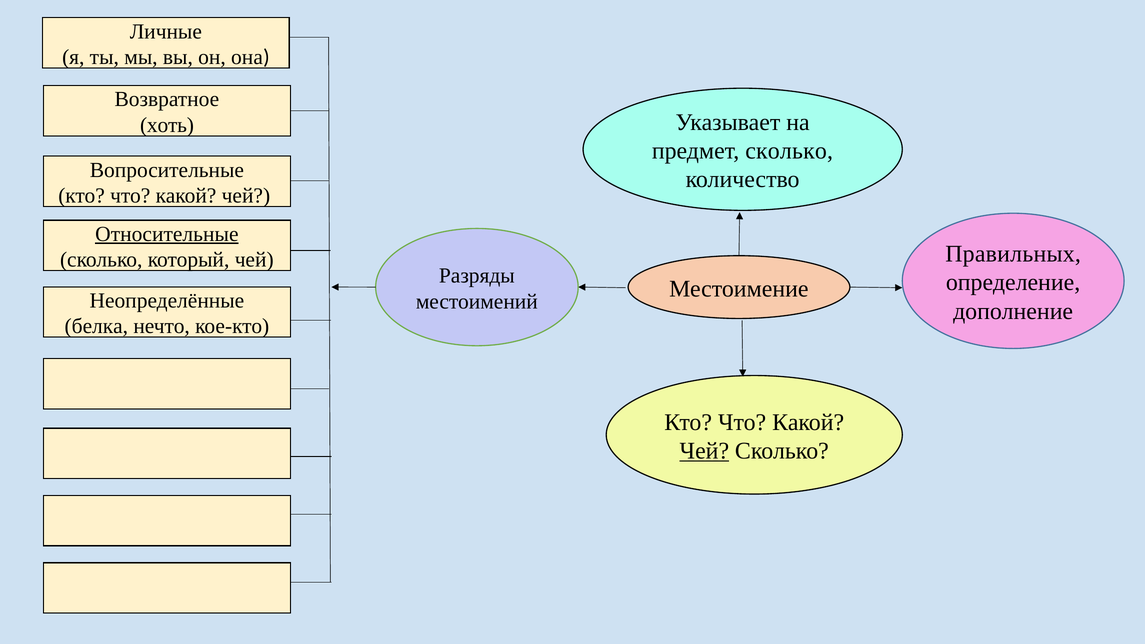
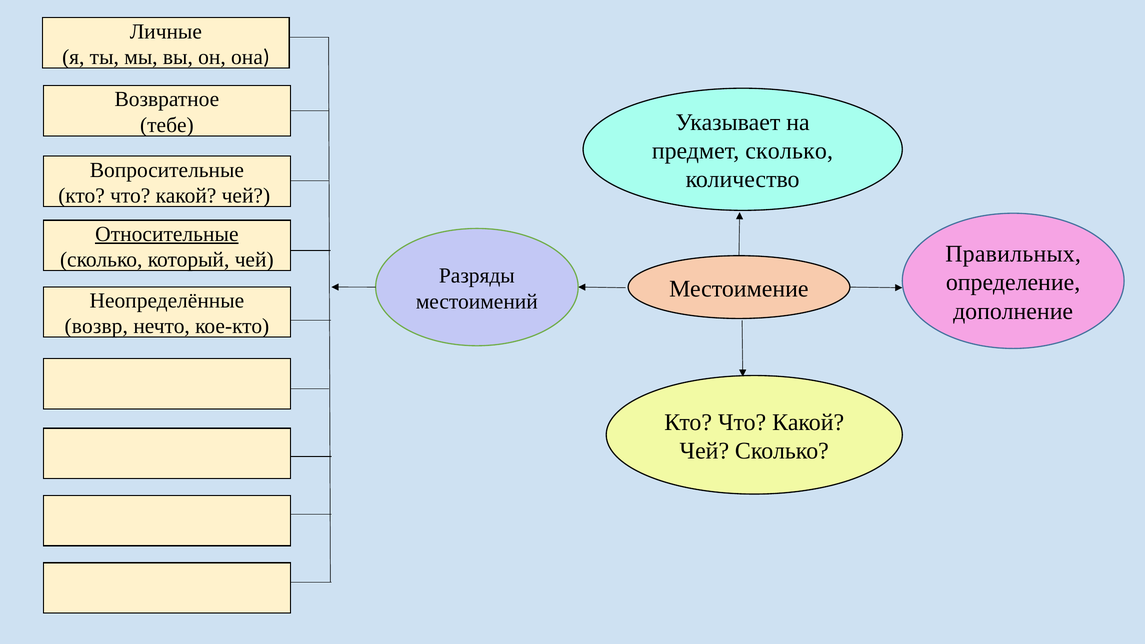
хоть: хоть -> тебе
белка: белка -> возвр
Чей at (704, 451) underline: present -> none
